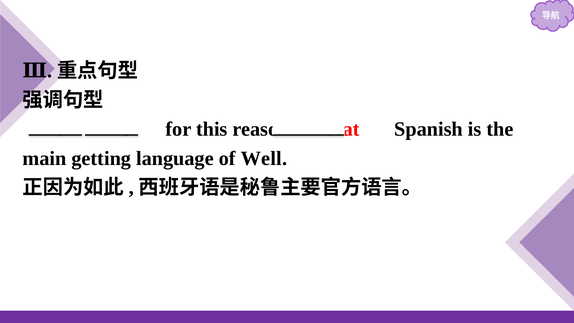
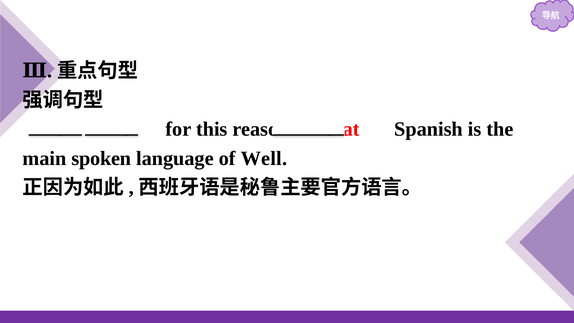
getting: getting -> spoken
